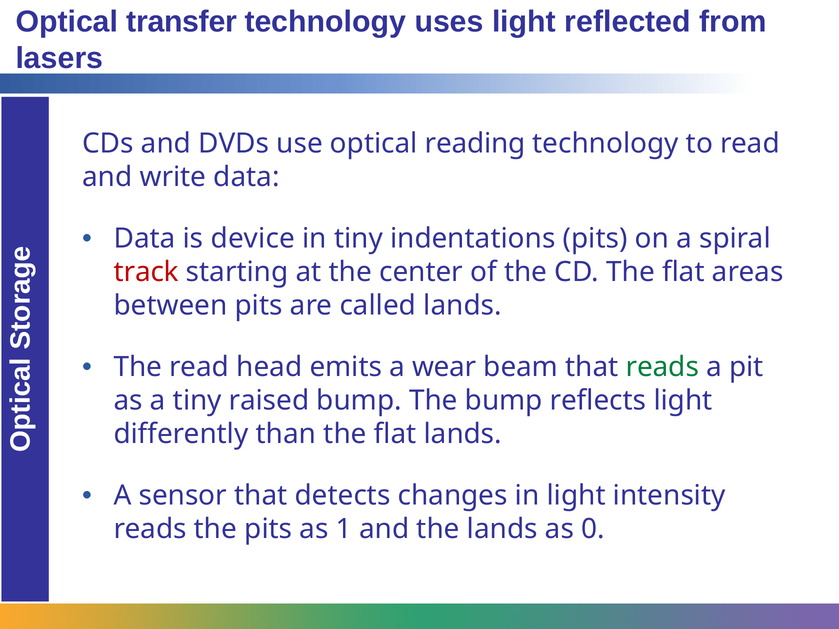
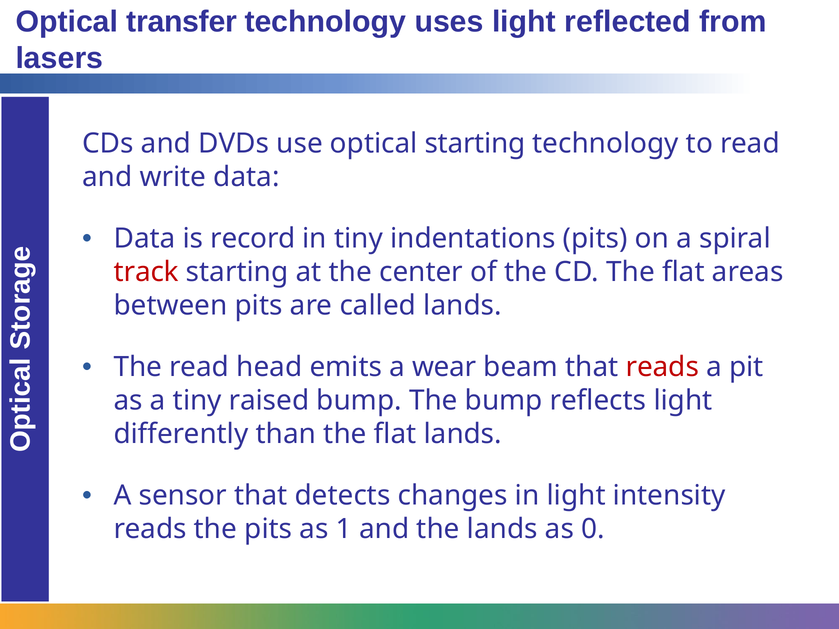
optical reading: reading -> starting
device: device -> record
reads at (662, 367) colour: green -> red
